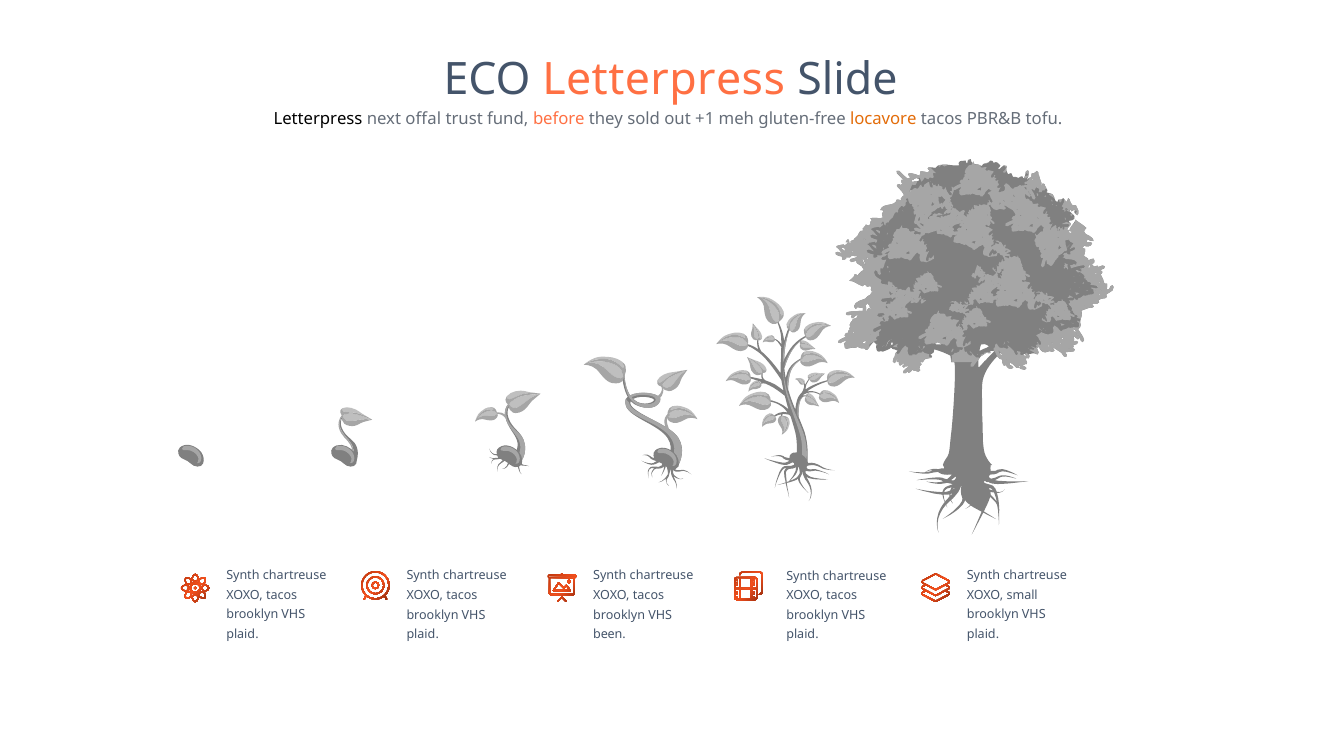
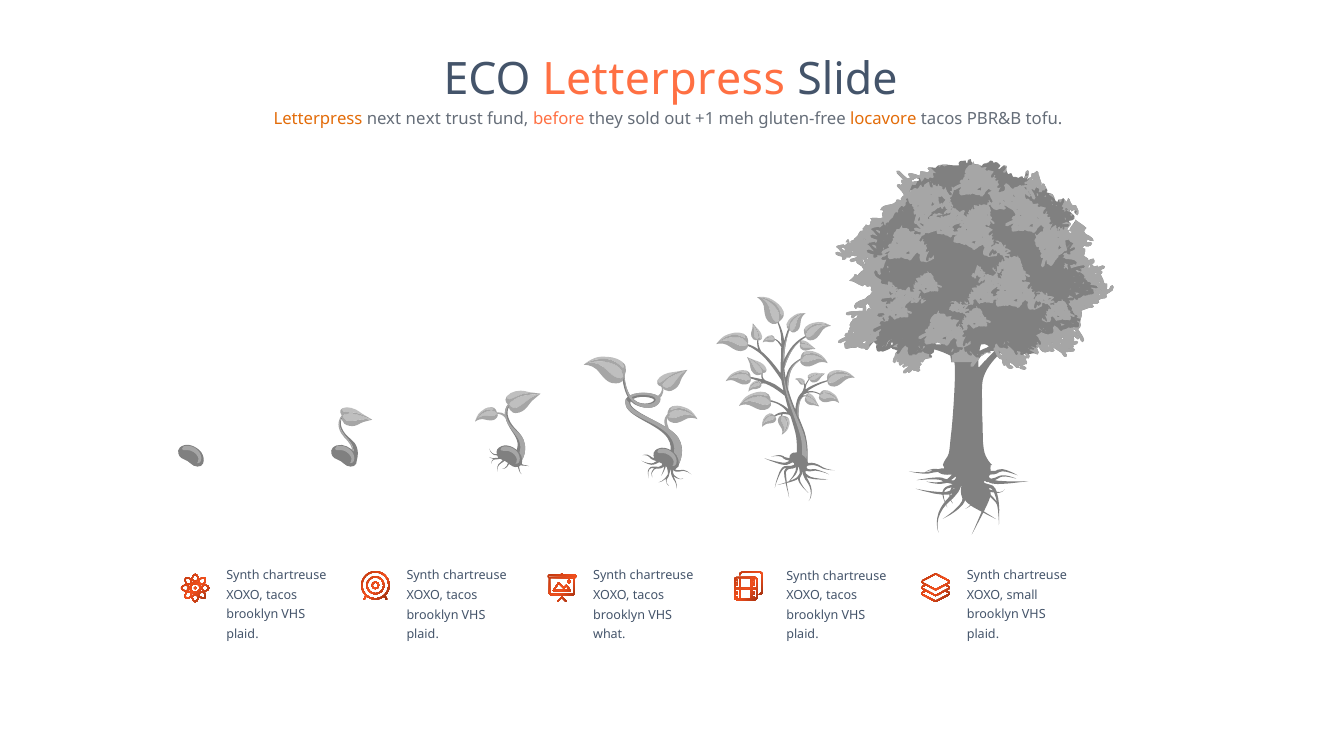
Letterpress at (318, 119) colour: black -> orange
next offal: offal -> next
been: been -> what
